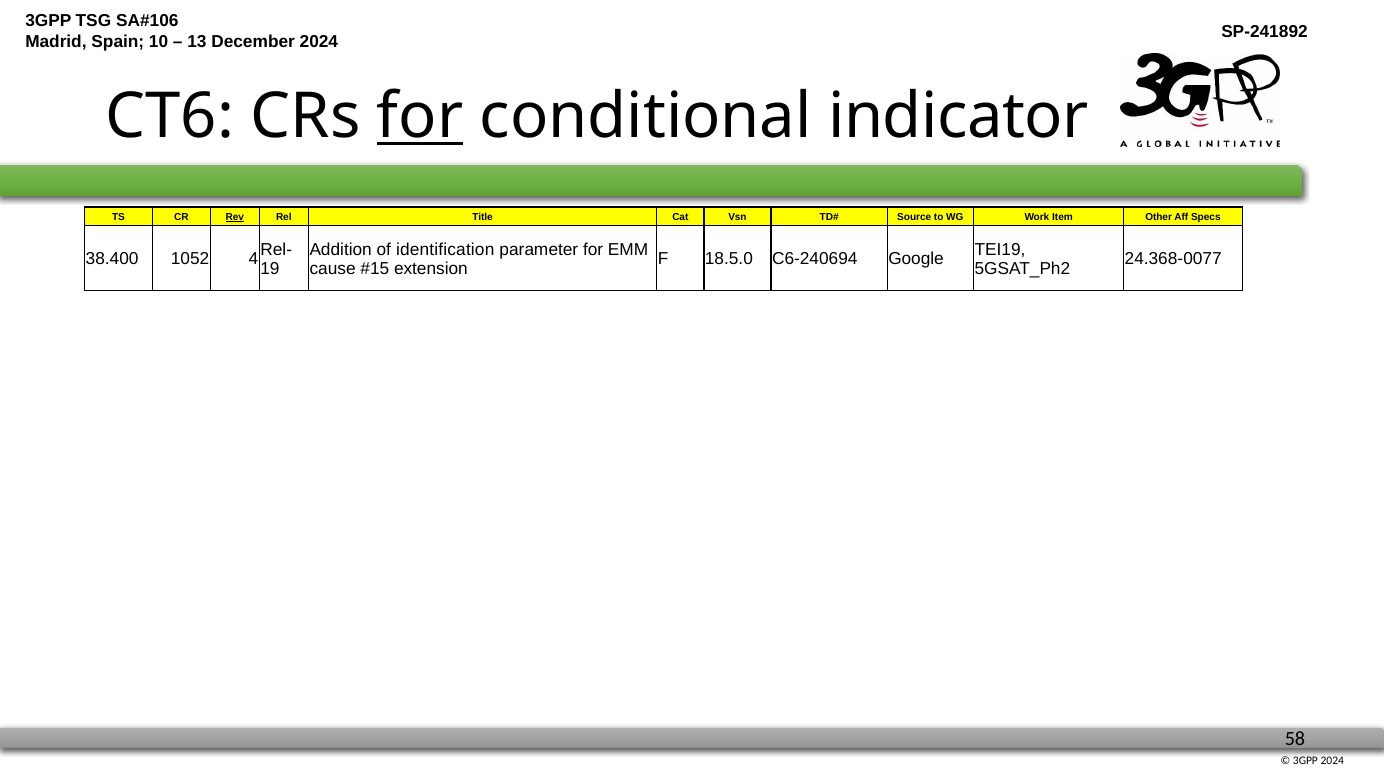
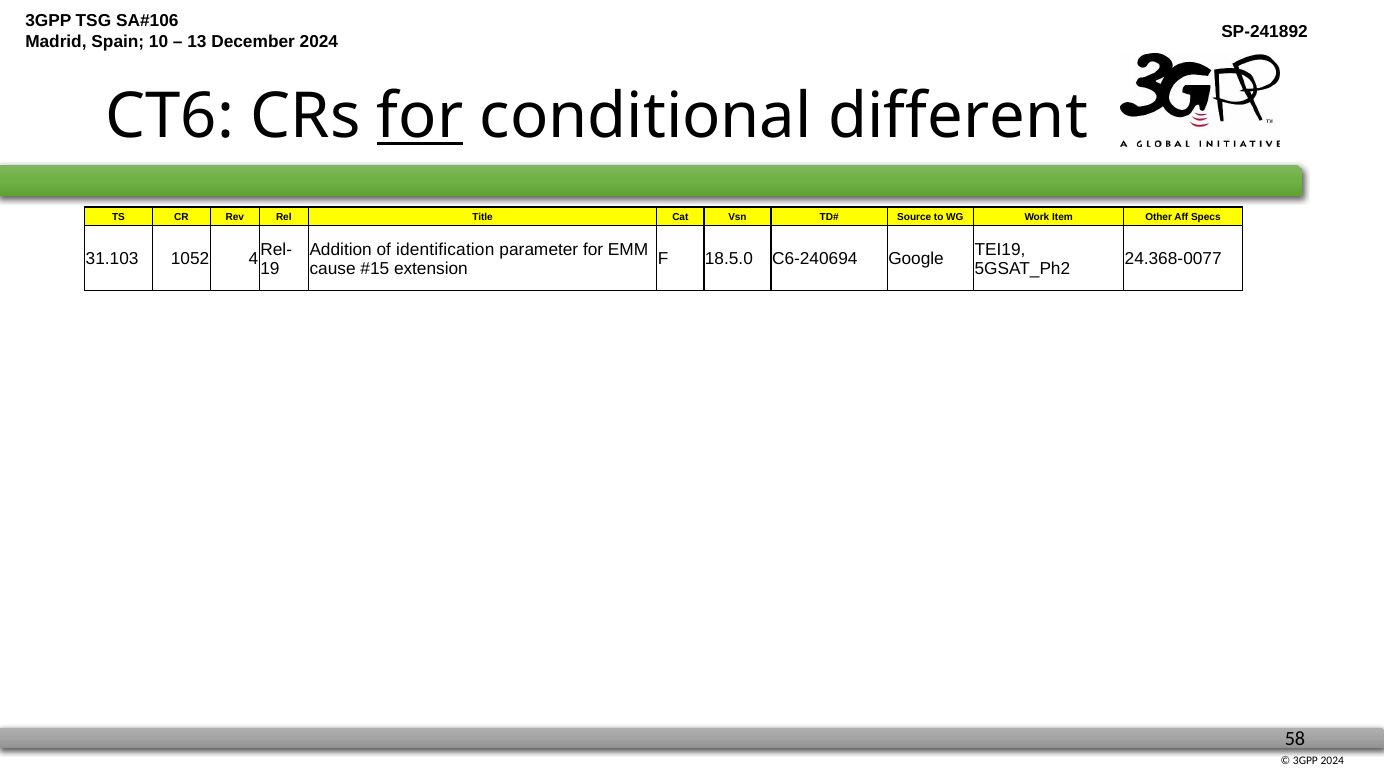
indicator: indicator -> different
Rev underline: present -> none
38.400: 38.400 -> 31.103
